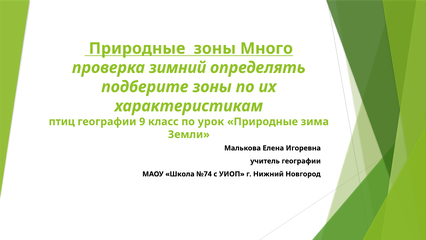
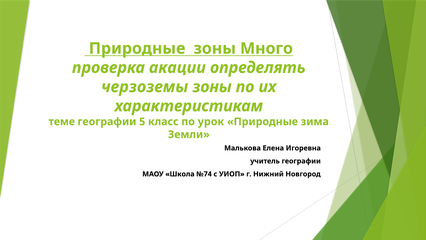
зимний: зимний -> акации
подберите: подберите -> черзоземы
птиц: птиц -> теме
9: 9 -> 5
